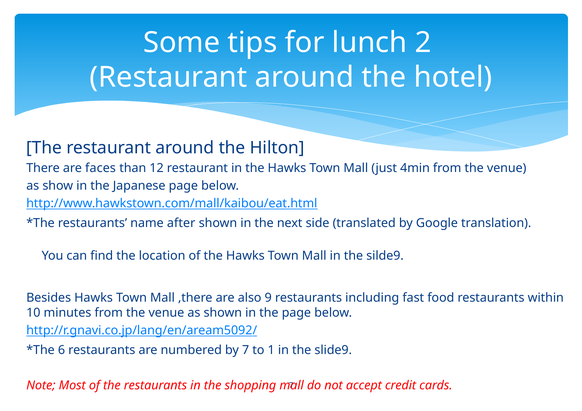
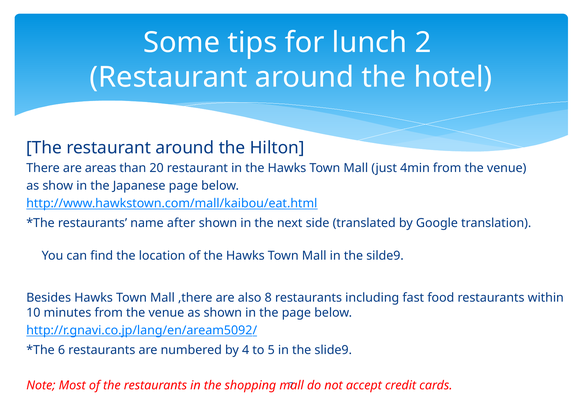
faces: faces -> areas
12: 12 -> 20
9: 9 -> 8
by 7: 7 -> 4
1: 1 -> 5
